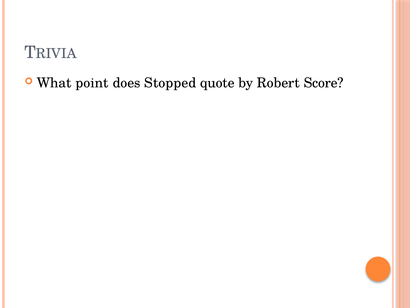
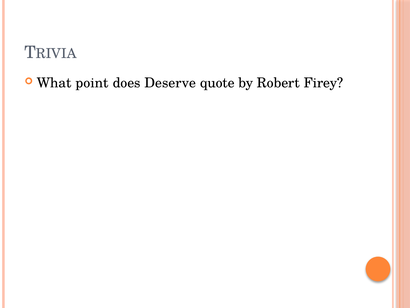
Stopped: Stopped -> Deserve
Score: Score -> Firey
